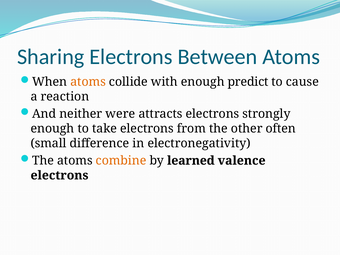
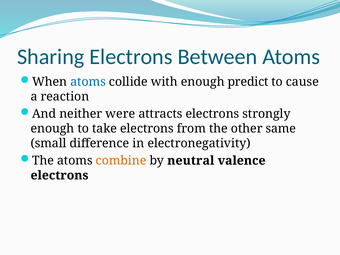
atoms at (88, 82) colour: orange -> blue
often: often -> same
learned: learned -> neutral
